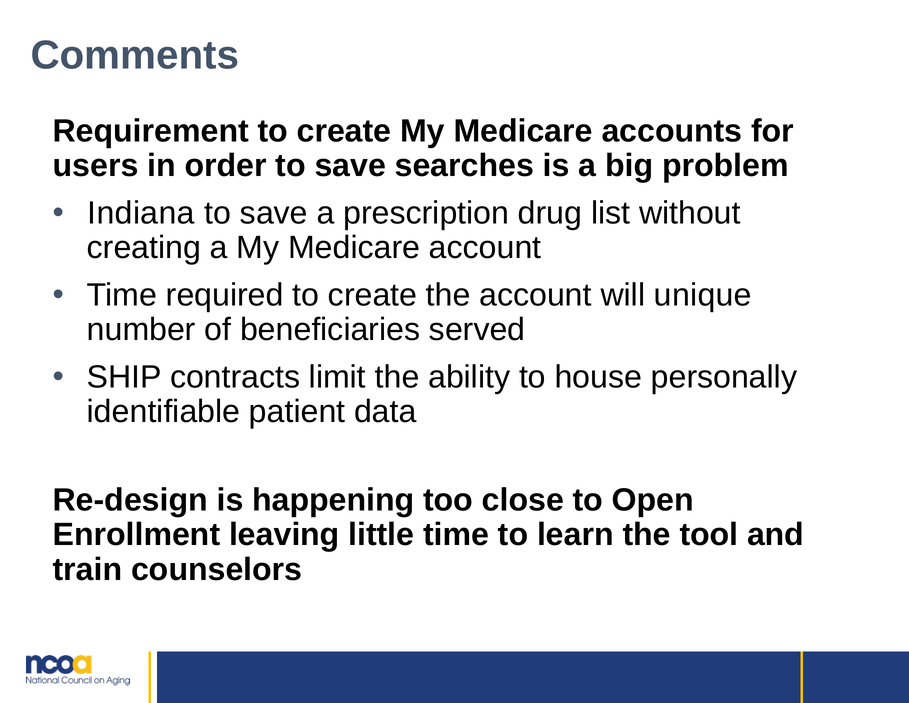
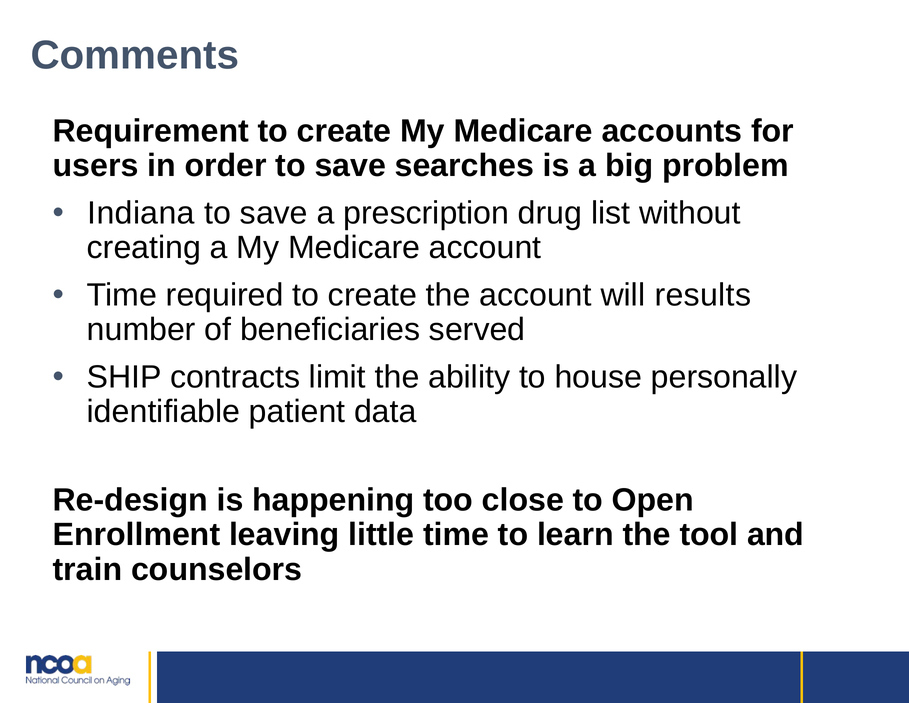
unique: unique -> results
